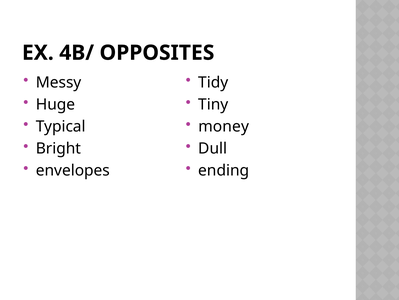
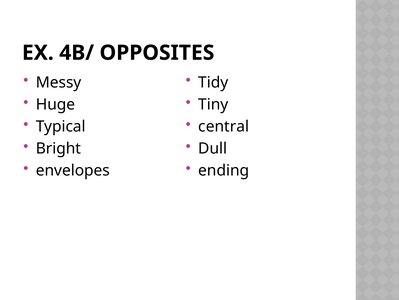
money: money -> central
